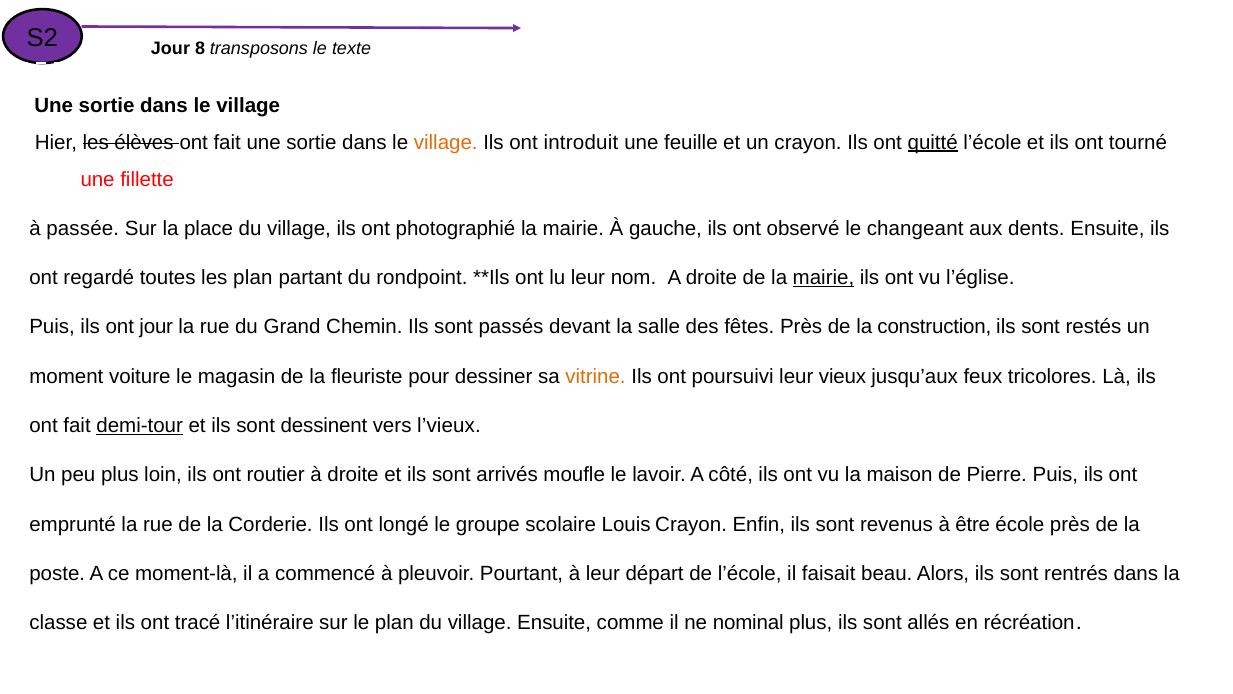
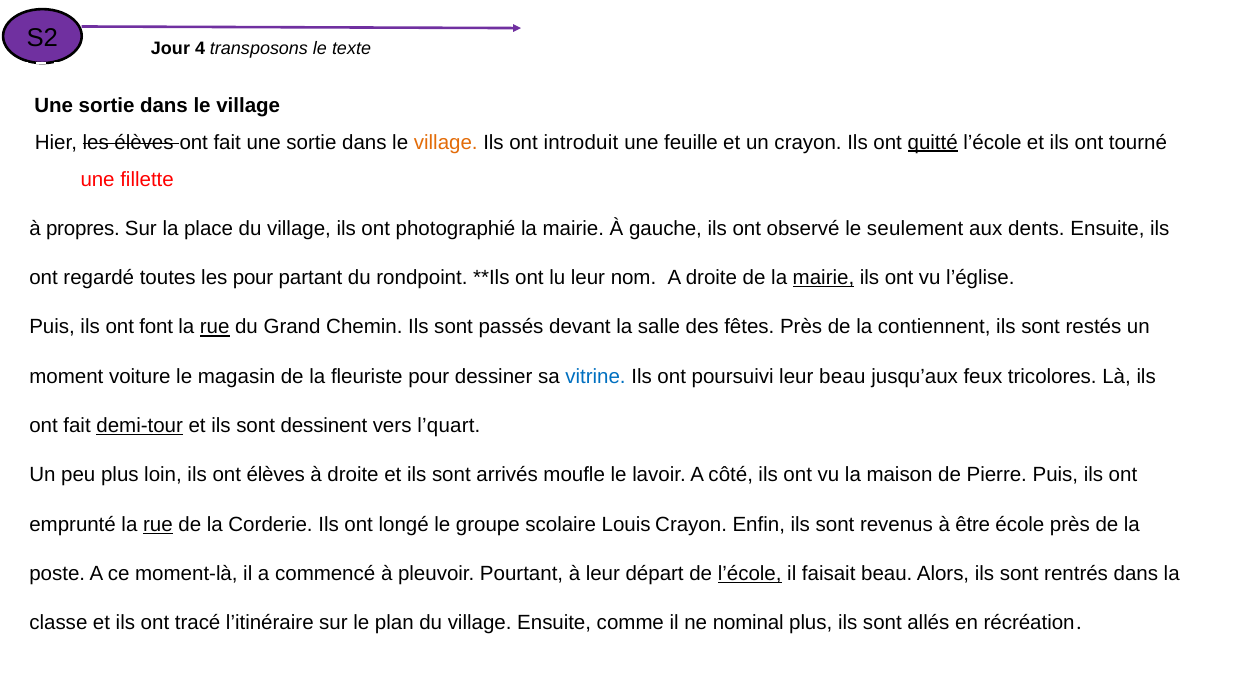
8: 8 -> 4
passée: passée -> propres
changeant: changeant -> seulement
les plan: plan -> pour
ont jour: jour -> font
rue at (215, 327) underline: none -> present
construction: construction -> contiennent
vitrine colour: orange -> blue
leur vieux: vieux -> beau
l’vieux: l’vieux -> l’quart
ont routier: routier -> élèves
rue at (158, 524) underline: none -> present
l’école at (750, 573) underline: none -> present
